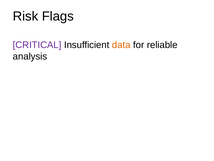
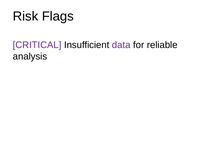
data colour: orange -> purple
